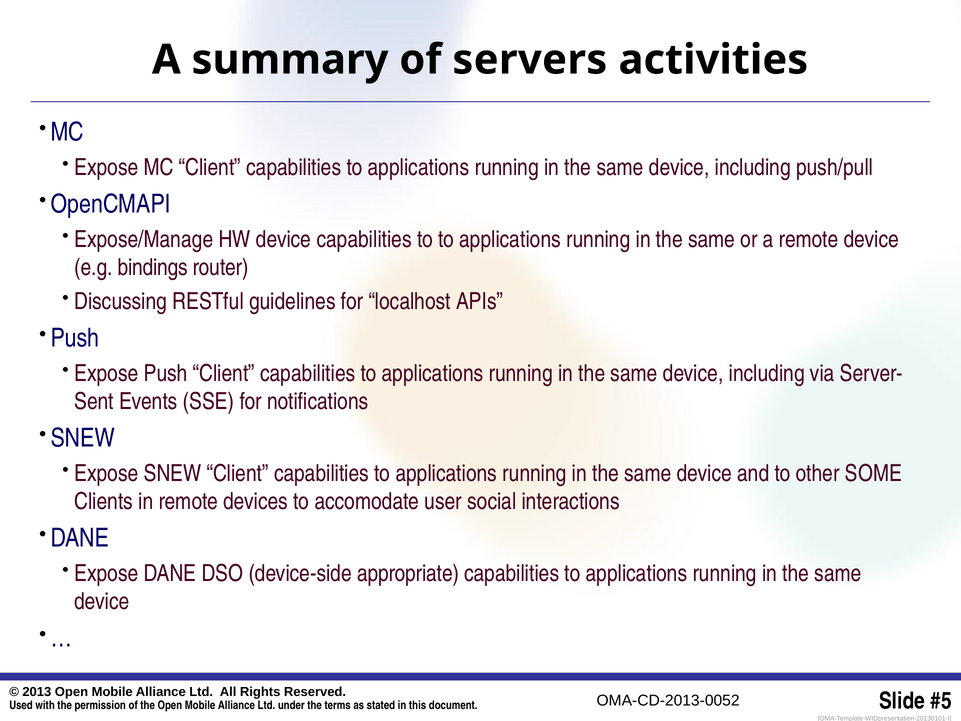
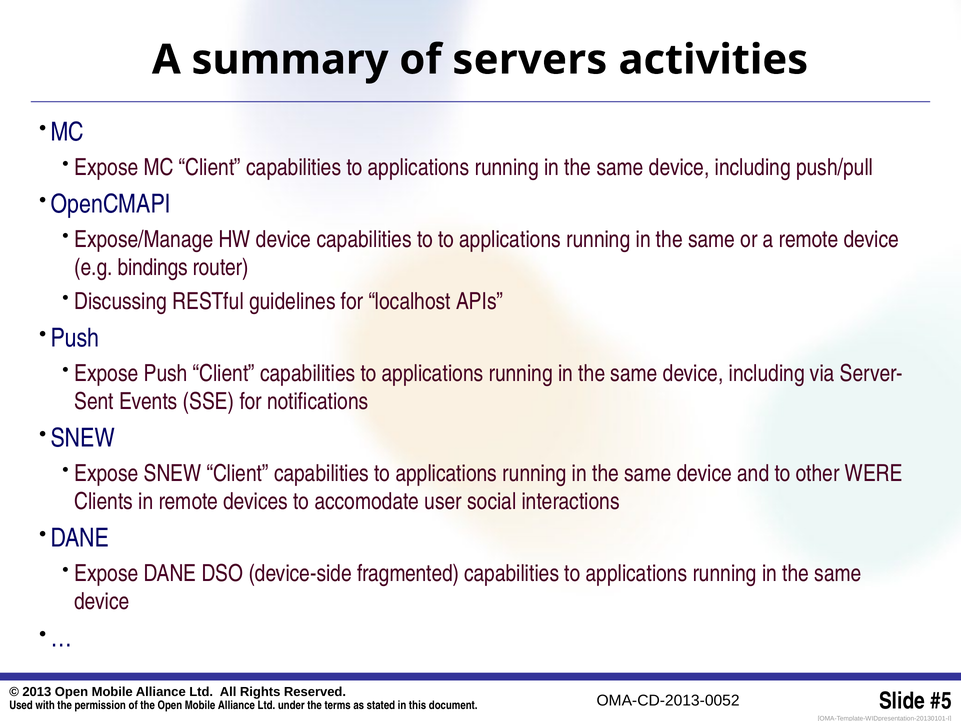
SOME: SOME -> WERE
appropriate: appropriate -> fragmented
